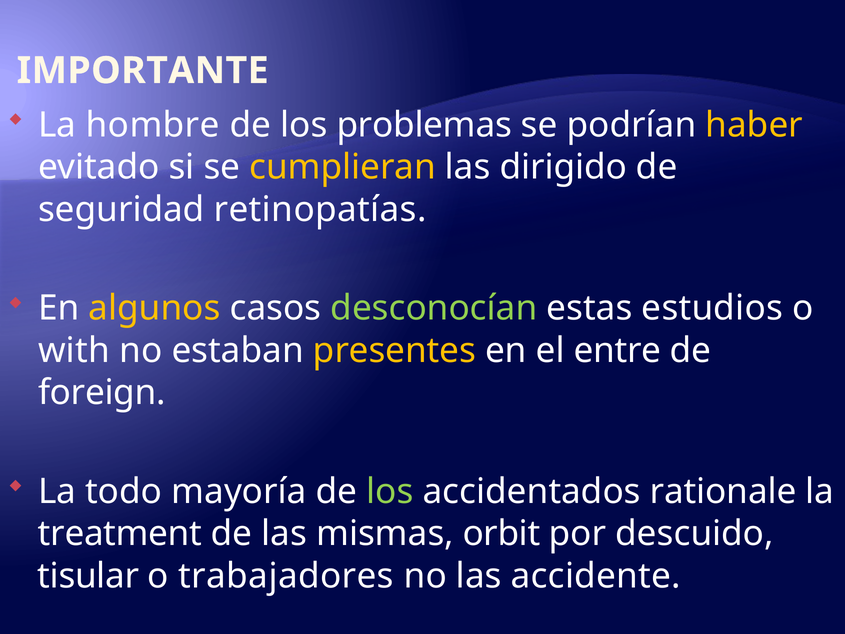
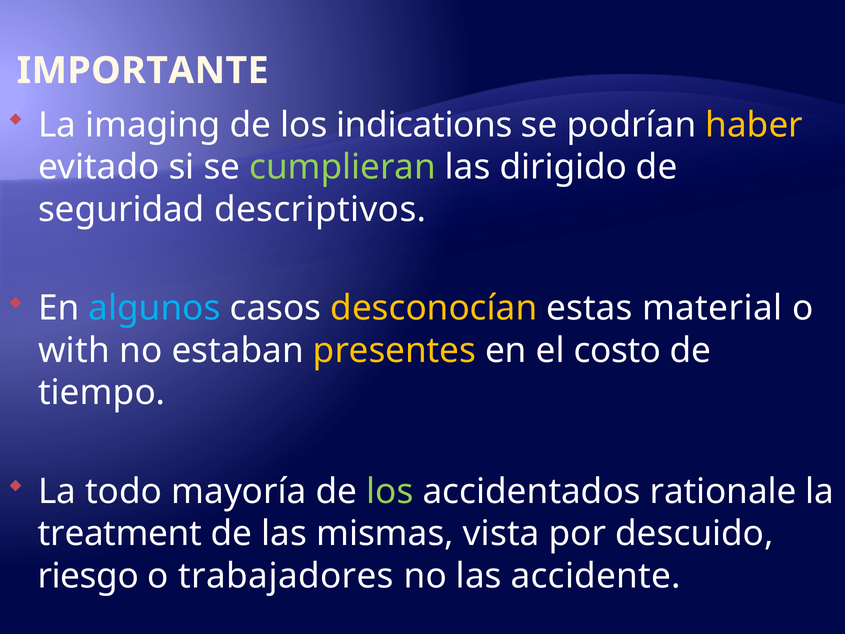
hombre: hombre -> imaging
problemas: problemas -> indications
cumplieran colour: yellow -> light green
retinopatías: retinopatías -> descriptivos
algunos colour: yellow -> light blue
desconocían colour: light green -> yellow
estudios: estudios -> material
entre: entre -> costo
foreign: foreign -> tiempo
orbit: orbit -> vista
tisular: tisular -> riesgo
